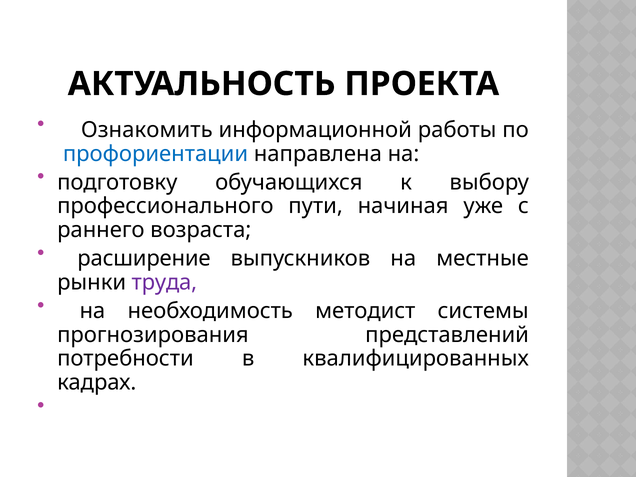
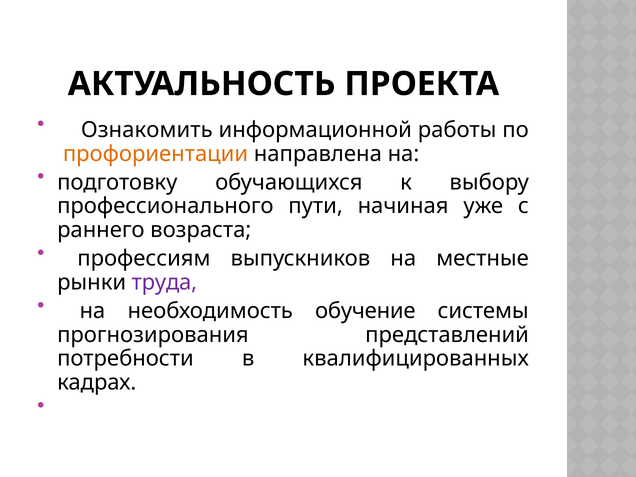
профориентации colour: blue -> orange
расширение: расширение -> профессиям
методист: методист -> обучение
